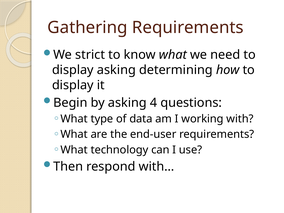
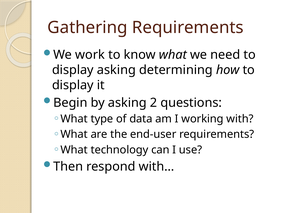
strict: strict -> work
4: 4 -> 2
